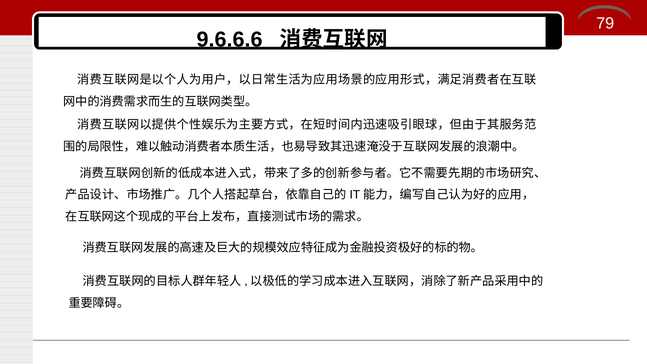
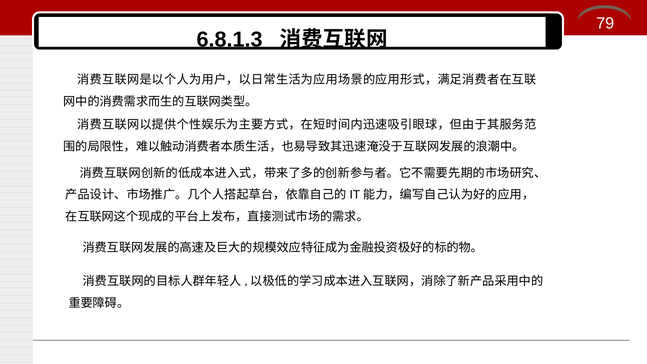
9.6.6.6: 9.6.6.6 -> 6.8.1.3
